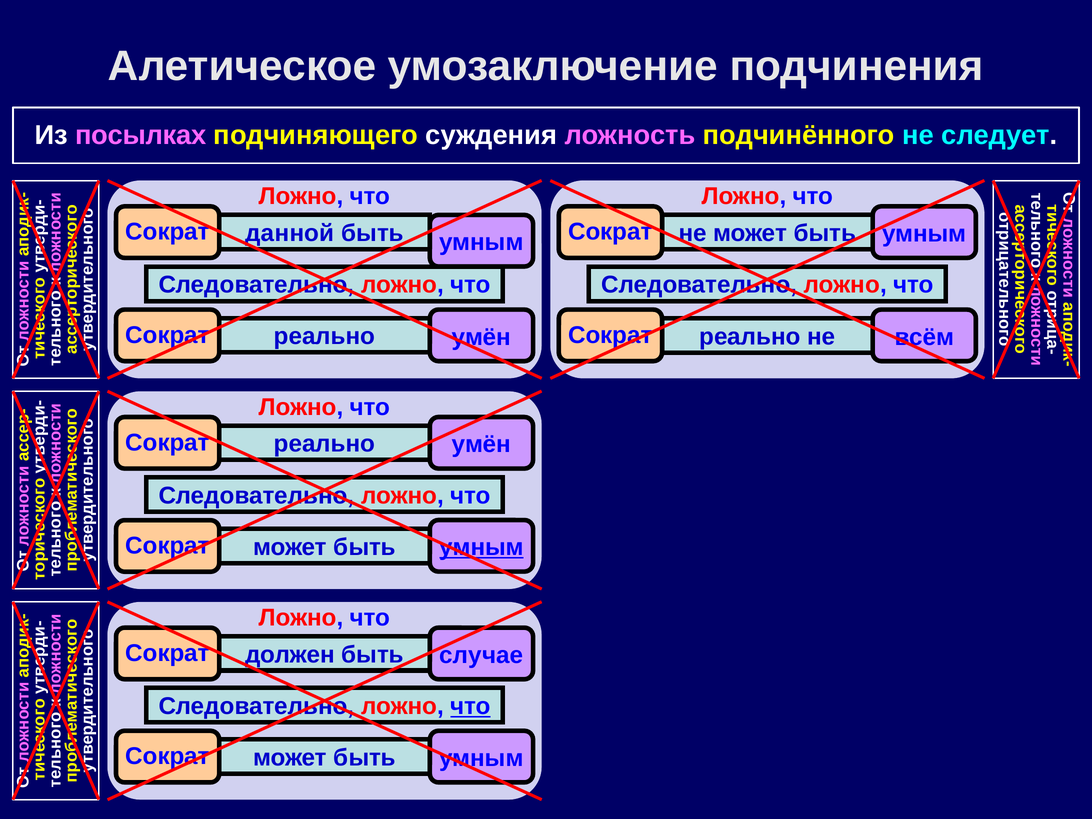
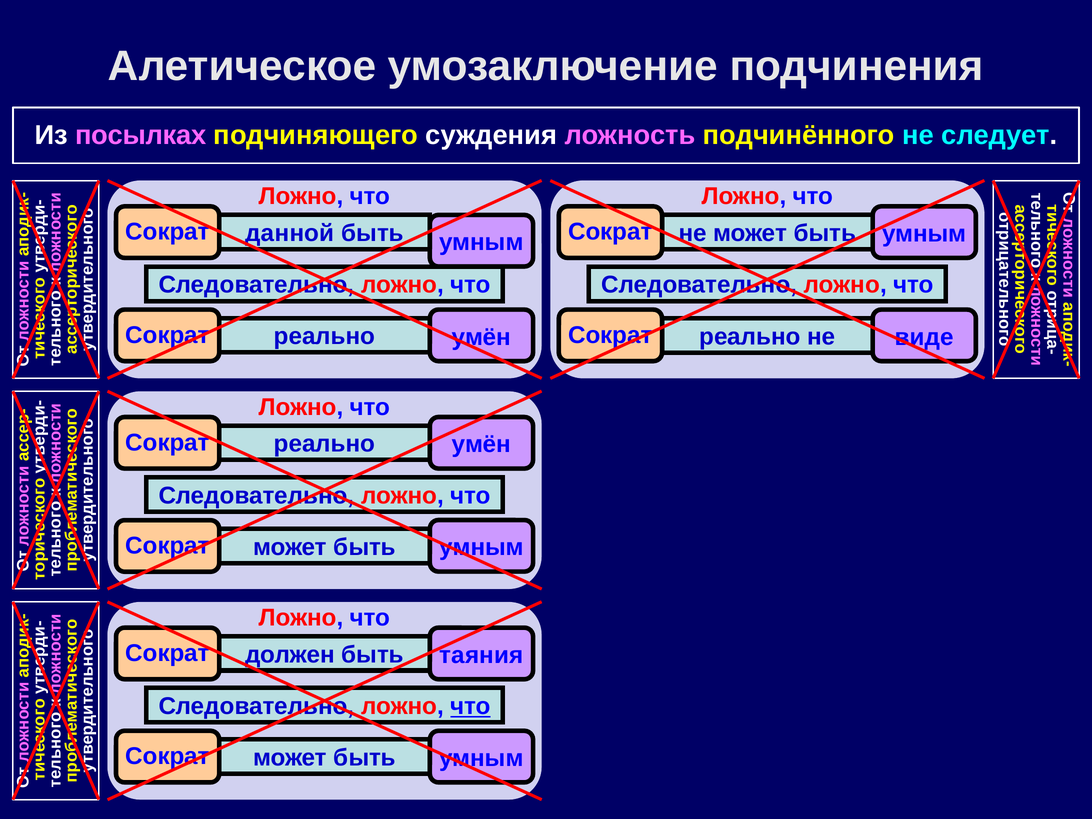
всём: всём -> виде
умным at (481, 547) underline: present -> none
случае: случае -> таяния
